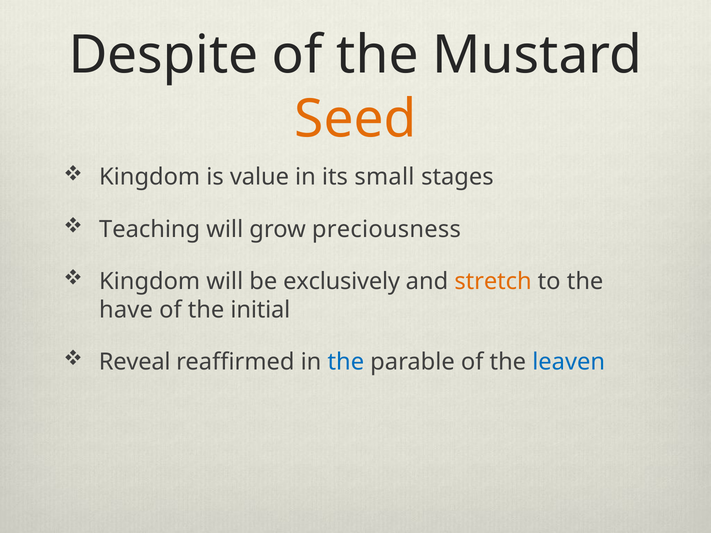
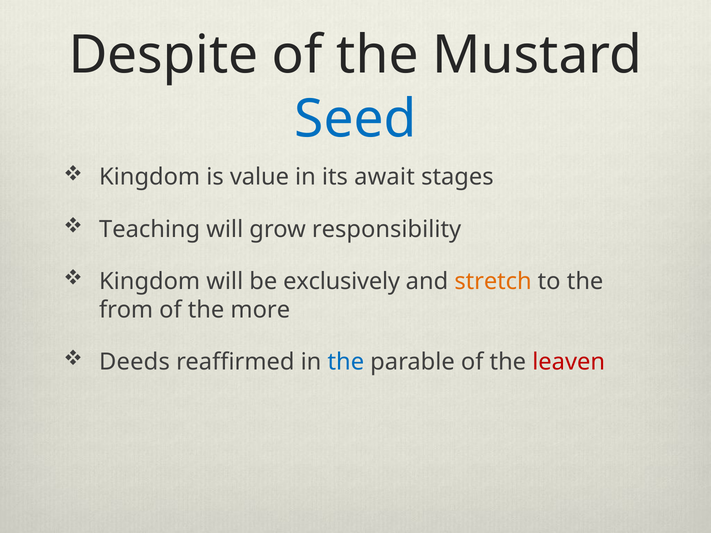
Seed colour: orange -> blue
small: small -> await
preciousness: preciousness -> responsibility
have: have -> from
initial: initial -> more
Reveal: Reveal -> Deeds
leaven colour: blue -> red
